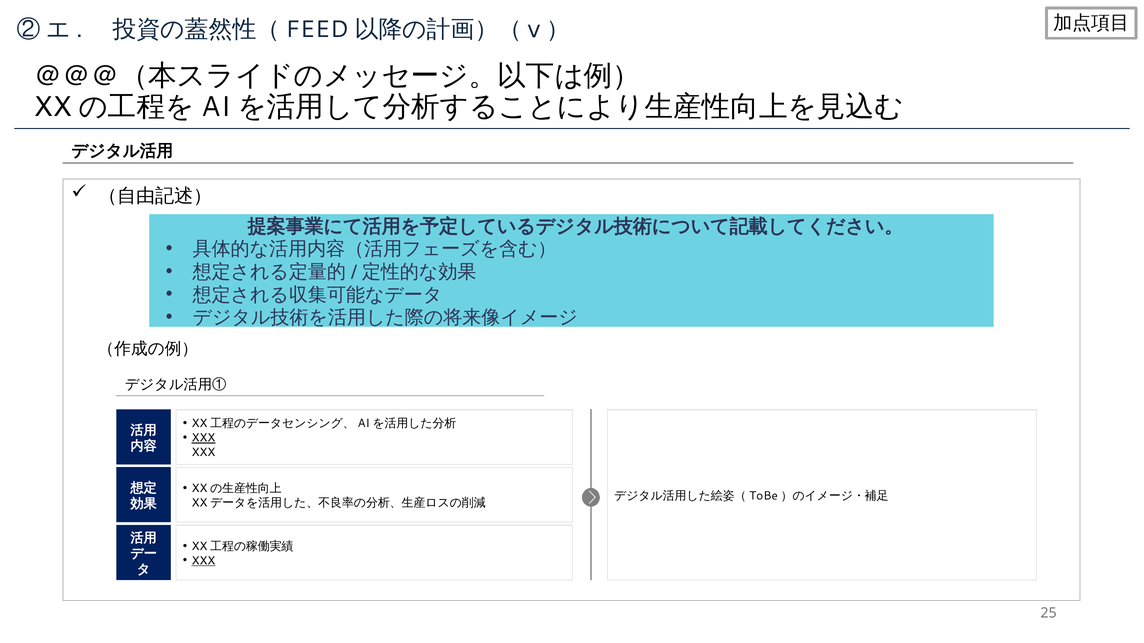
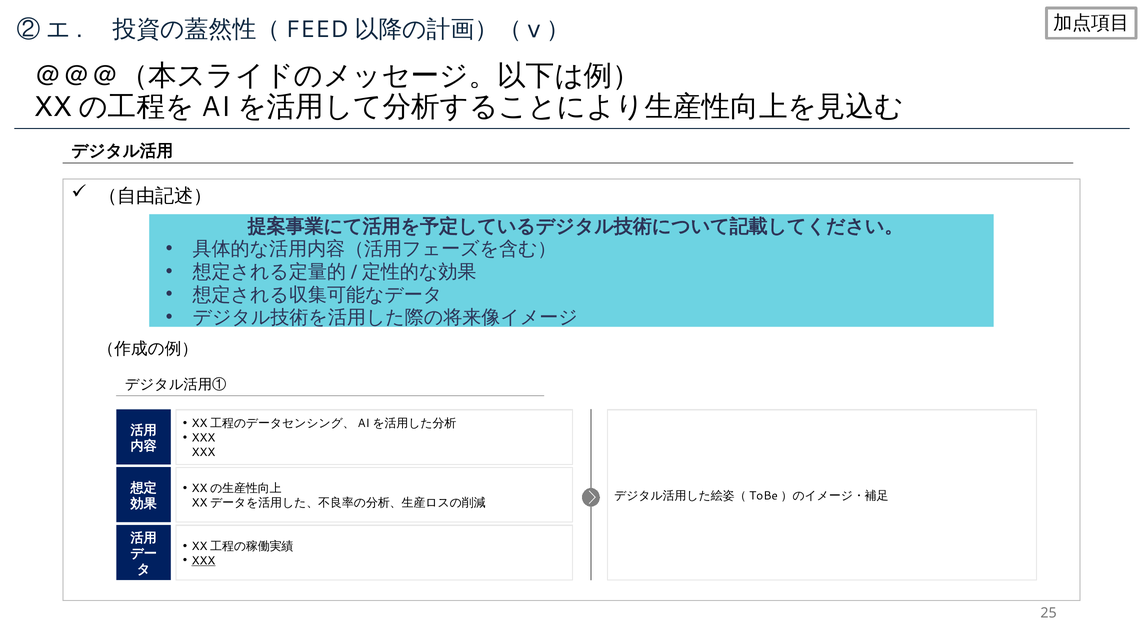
XXX at (203, 438) underline: present -> none
